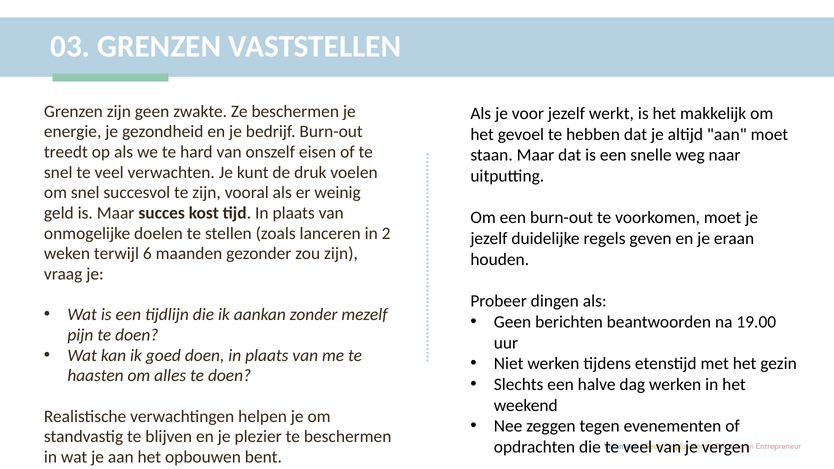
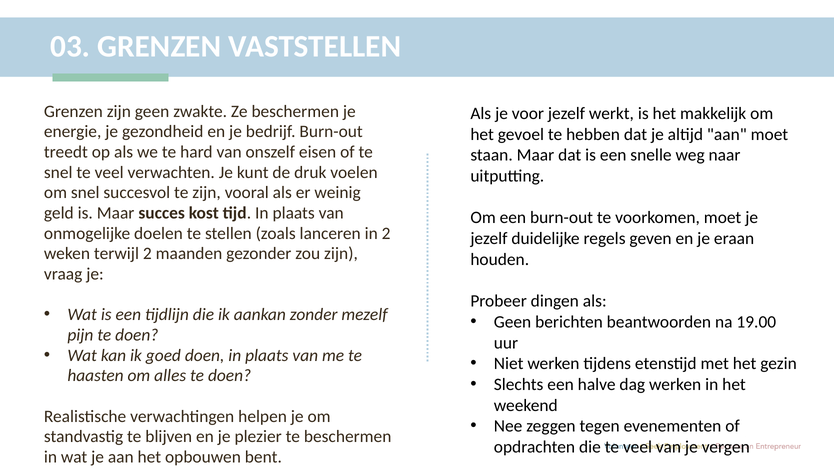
terwijl 6: 6 -> 2
